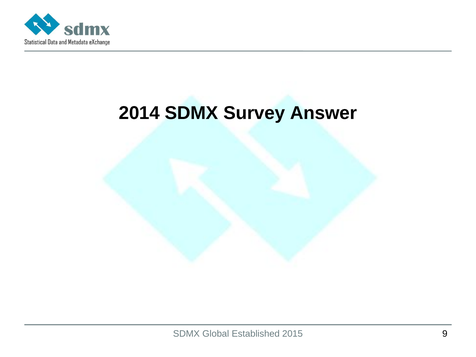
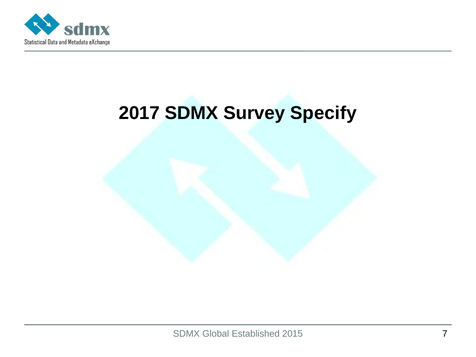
2014: 2014 -> 2017
Answer: Answer -> Specify
9: 9 -> 7
